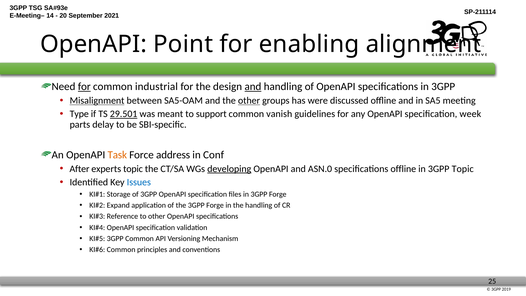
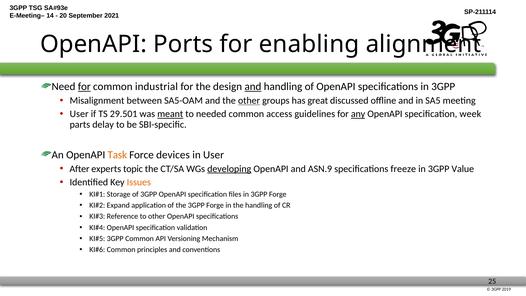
Point: Point -> Ports
Misalignment underline: present -> none
were: were -> great
Type at (79, 114): Type -> User
29.501 underline: present -> none
meant underline: none -> present
support: support -> needed
vanish: vanish -> access
any underline: none -> present
address: address -> devices
in Conf: Conf -> User
ASN.0: ASN.0 -> ASN.9
specifications offline: offline -> freeze
3GPP Topic: Topic -> Value
Issues colour: blue -> orange
